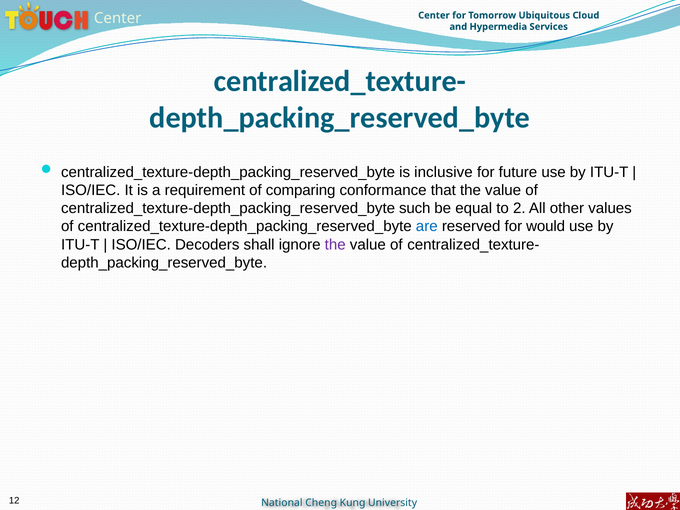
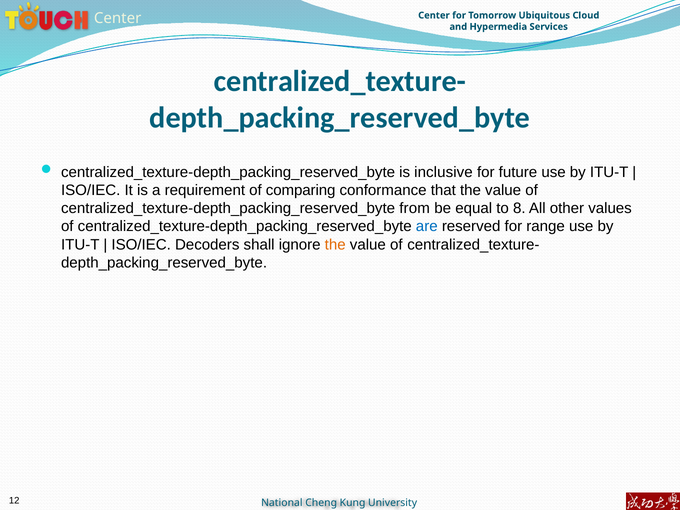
such: such -> from
2: 2 -> 8
would: would -> range
the at (335, 245) colour: purple -> orange
